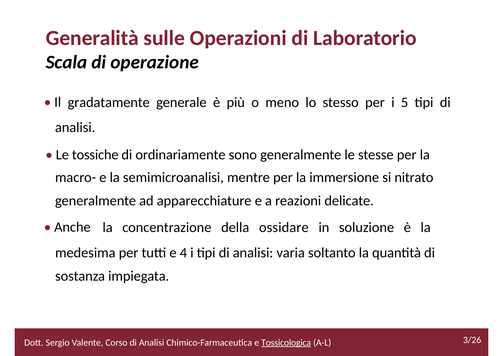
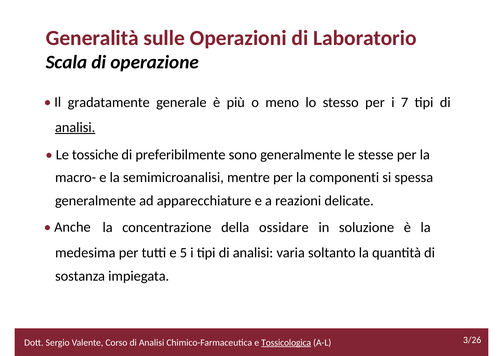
5: 5 -> 7
analisi at (75, 127) underline: none -> present
ordinariamente: ordinariamente -> preferibilmente
immersione: immersione -> componenti
nitrato: nitrato -> spessa
4: 4 -> 5
